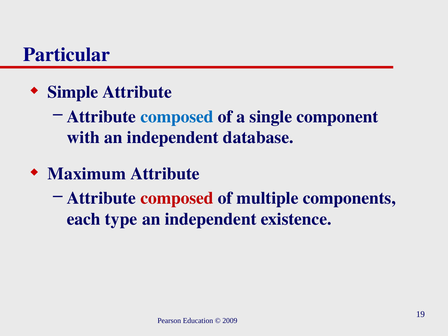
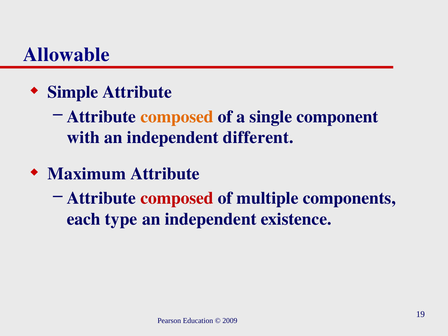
Particular: Particular -> Allowable
composed at (177, 117) colour: blue -> orange
database: database -> different
